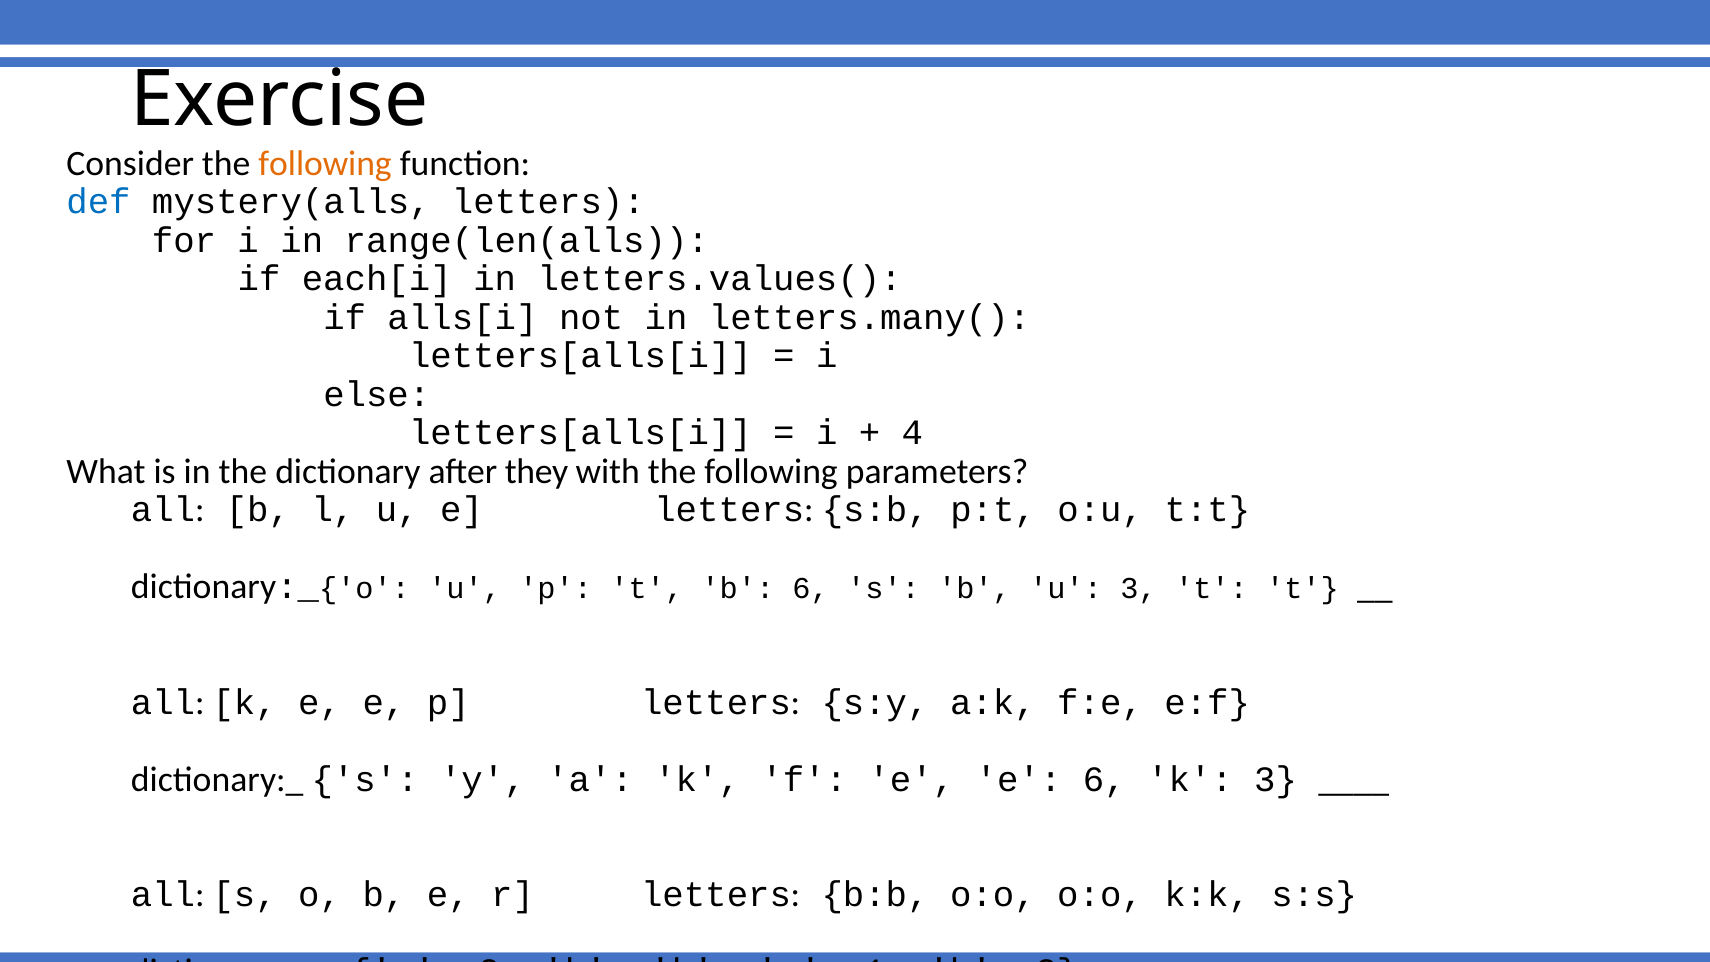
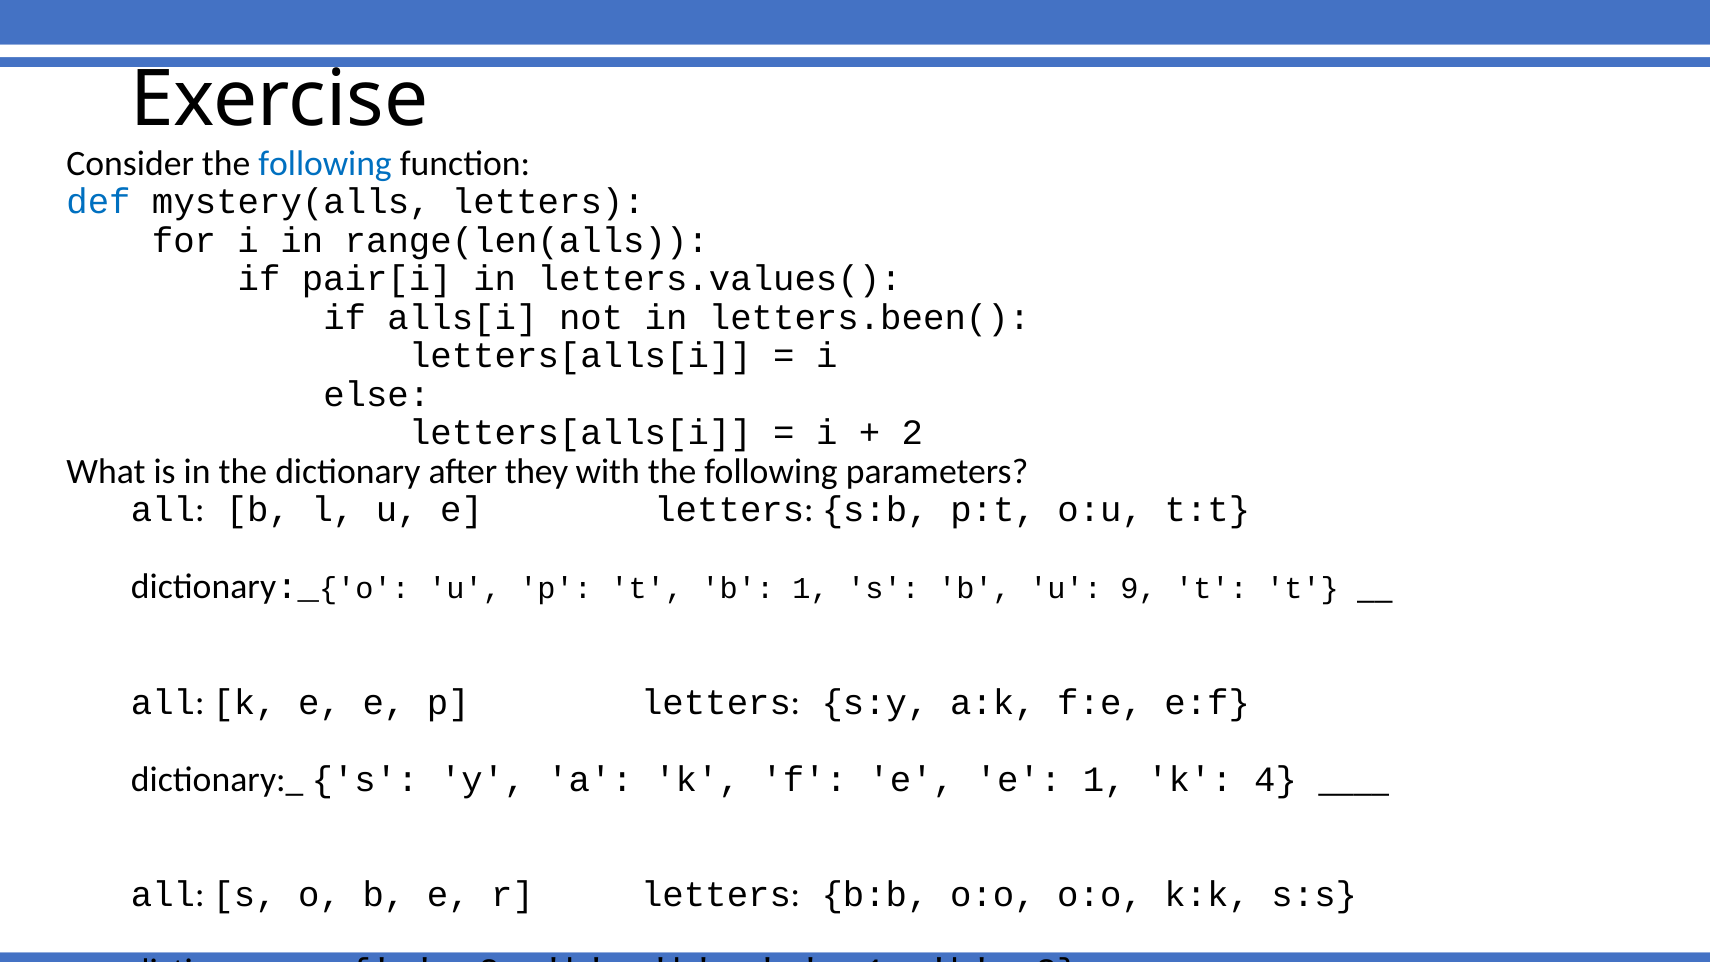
following at (325, 164) colour: orange -> blue
each[i: each[i -> pair[i
letters.many(: letters.many( -> letters.been(
4 at (912, 433): 4 -> 2
b 6: 6 -> 1
u 3: 3 -> 9
e 6: 6 -> 1
k 3: 3 -> 4
